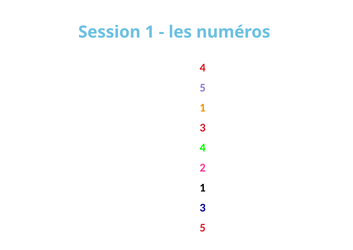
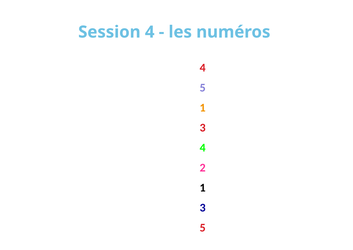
Session 1: 1 -> 4
